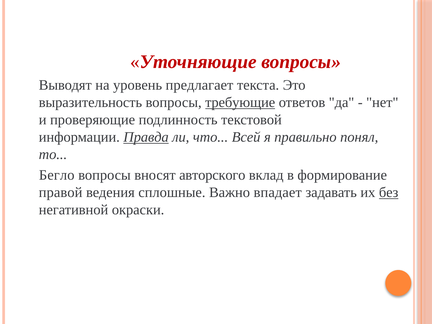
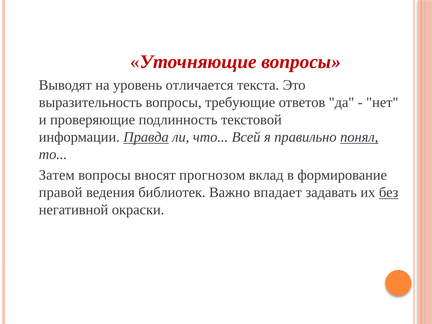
предлагает: предлагает -> отличается
требующие underline: present -> none
понял underline: none -> present
Бегло: Бегло -> Затем
авторского: авторского -> прогнозом
сплошные: сплошные -> библиотек
